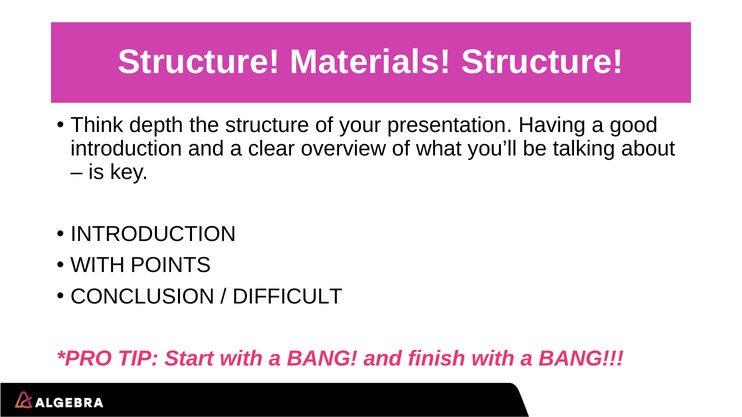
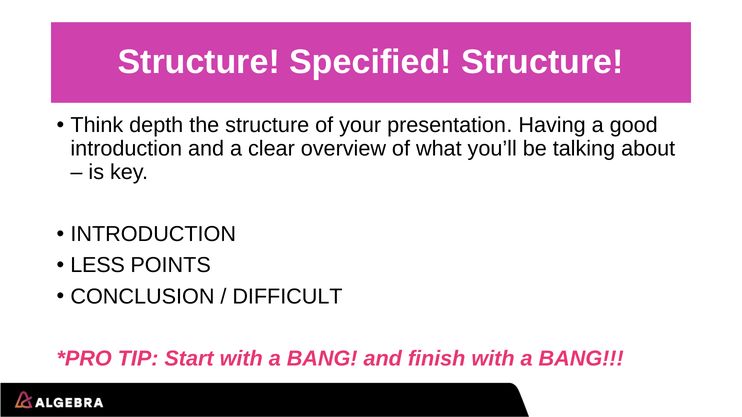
Materials: Materials -> Specified
WITH at (98, 266): WITH -> LESS
